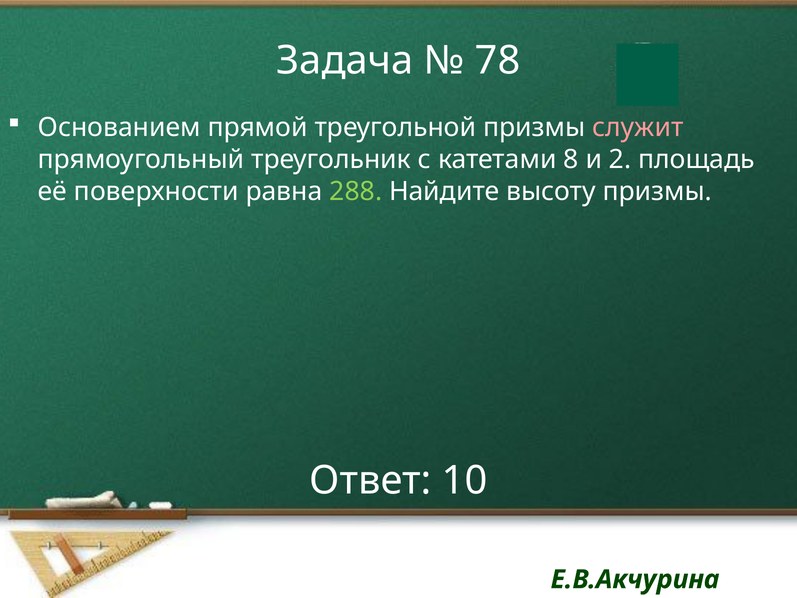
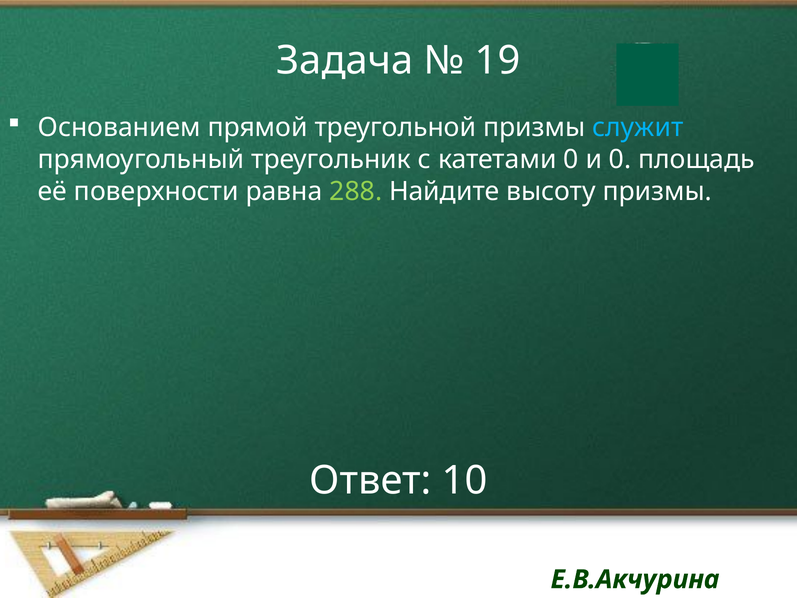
78: 78 -> 19
служит colour: pink -> light blue
катетами 8: 8 -> 0
и 2: 2 -> 0
